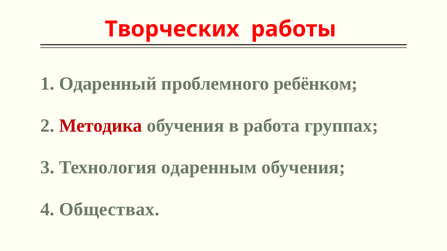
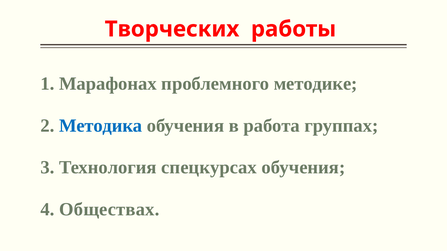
Одаренный: Одаренный -> Марафонах
ребёнком: ребёнком -> методике
Методика colour: red -> blue
одаренным: одаренным -> спецкурсах
